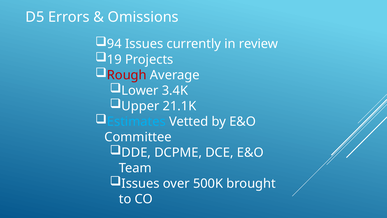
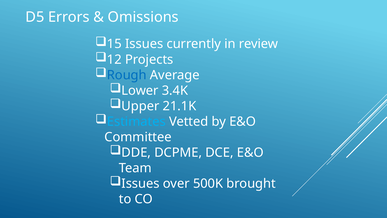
94: 94 -> 15
19: 19 -> 12
Rough colour: red -> blue
